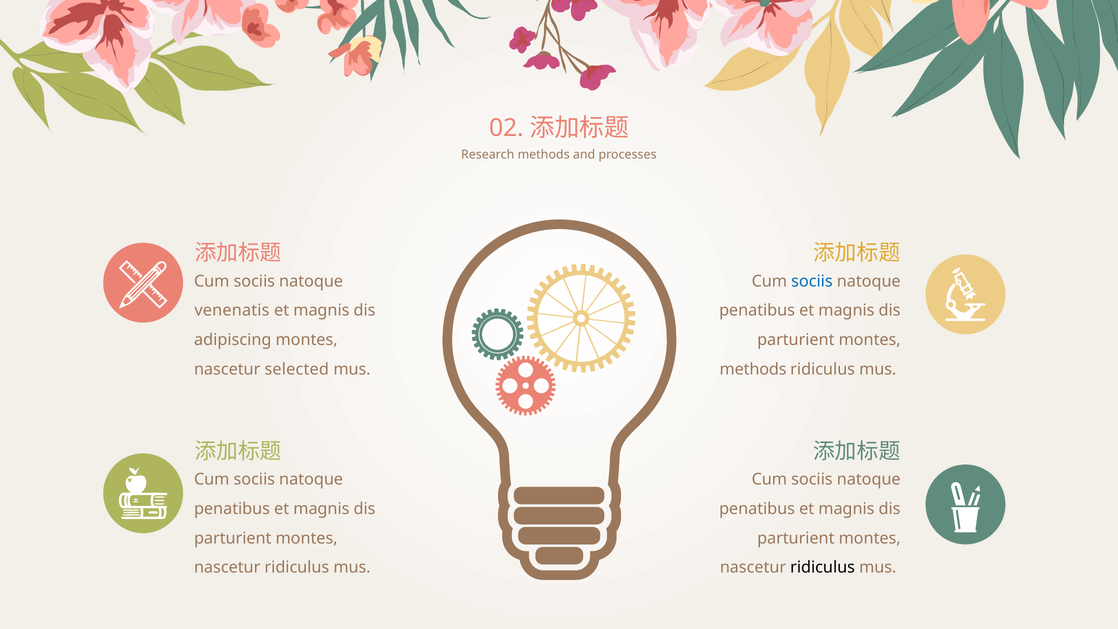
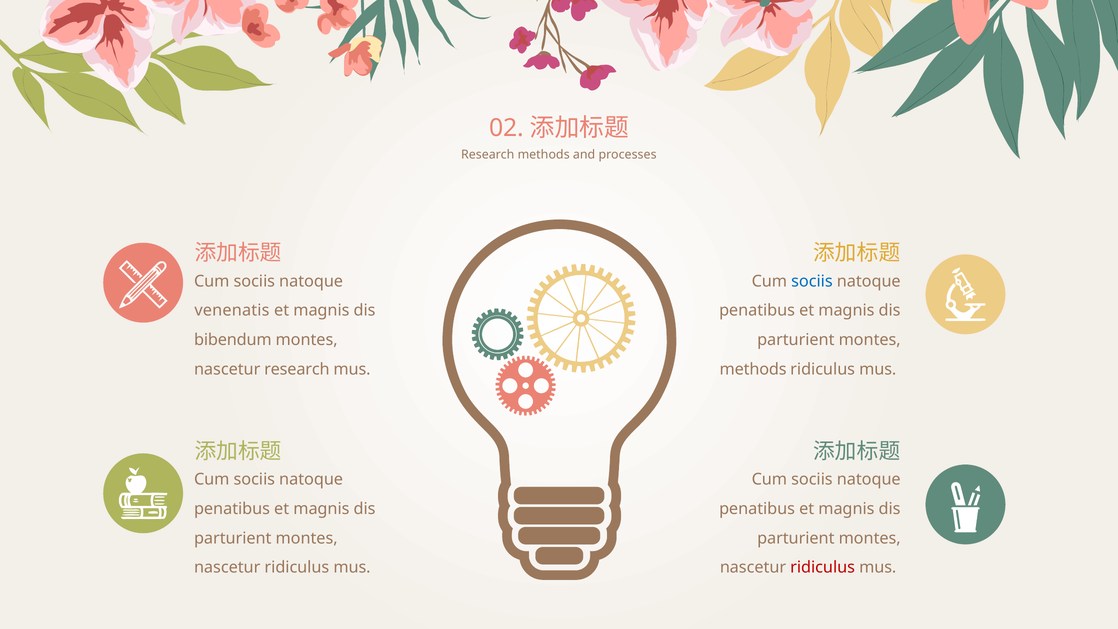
adipiscing: adipiscing -> bibendum
nascetur selected: selected -> research
ridiculus at (823, 567) colour: black -> red
